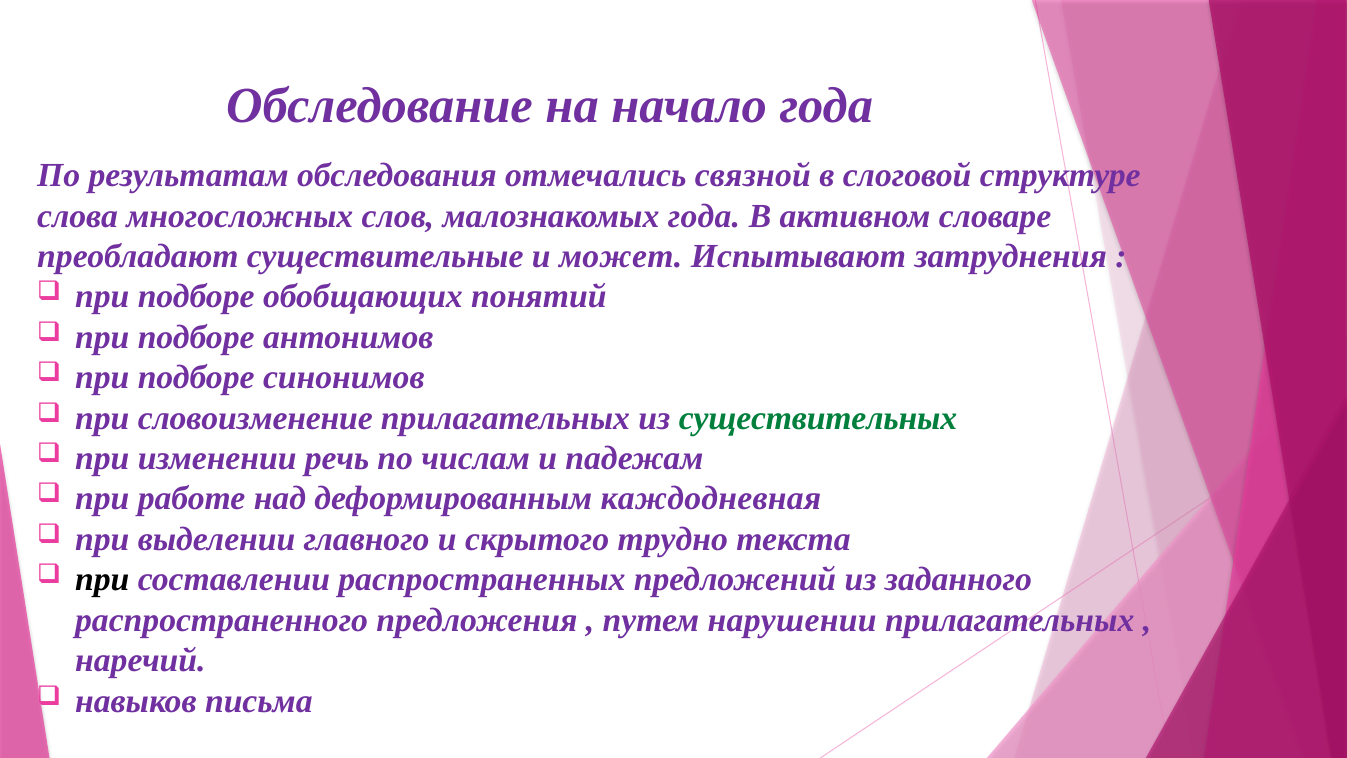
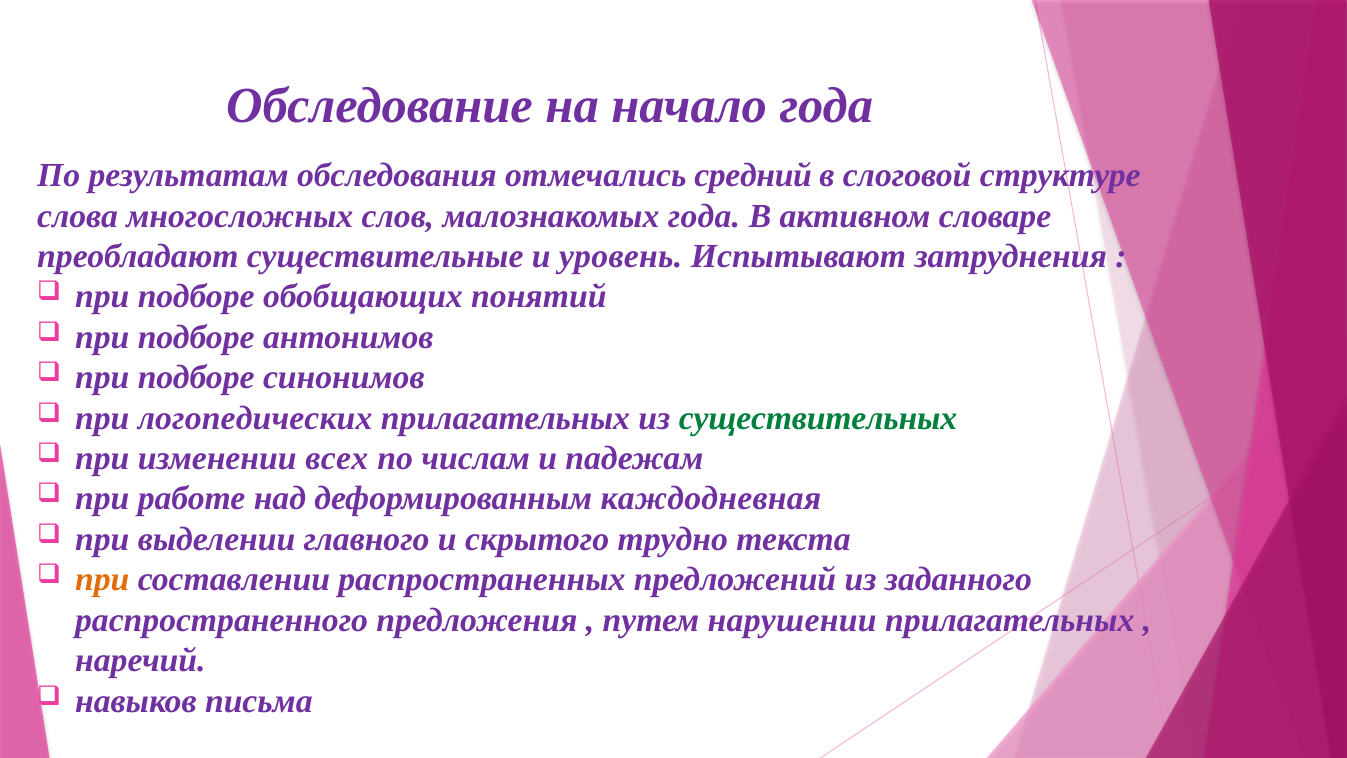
связной: связной -> средний
может: может -> уровень
словоизменение: словоизменение -> логопедических
речь: речь -> всех
при at (102, 579) colour: black -> orange
